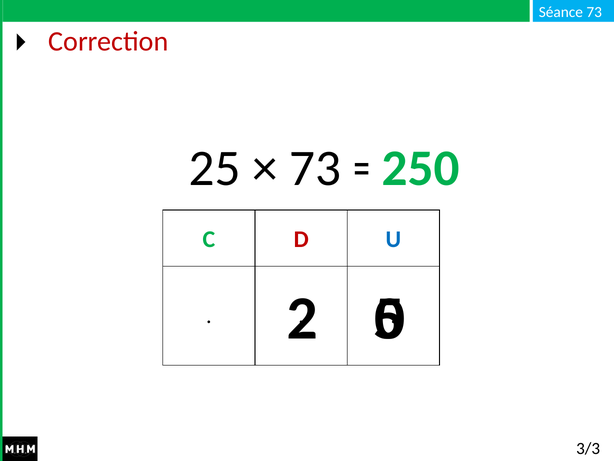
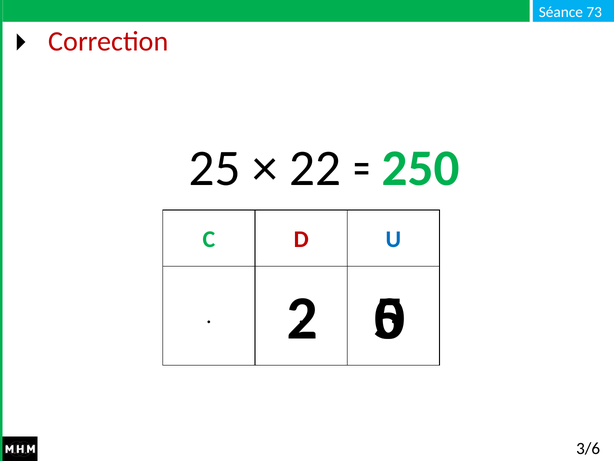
73 at (315, 168): 73 -> 22
3/3: 3/3 -> 3/6
